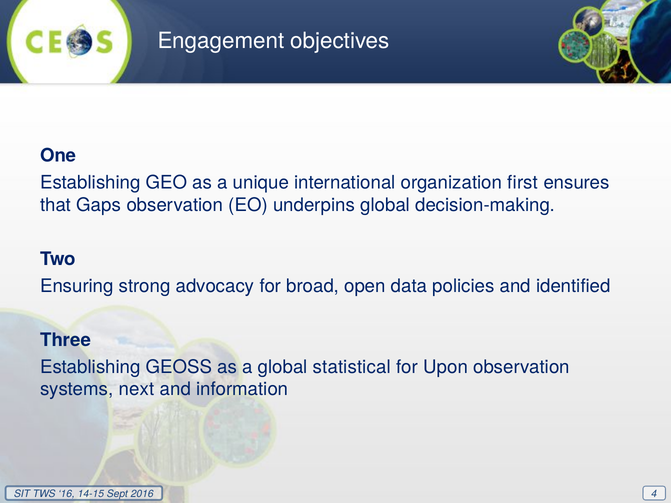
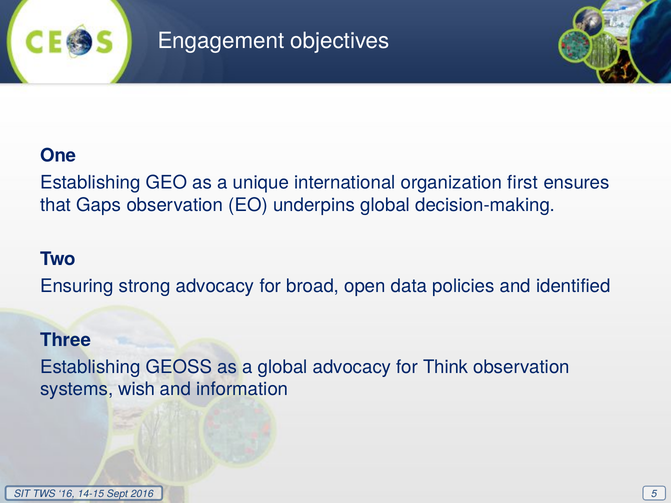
global statistical: statistical -> advocacy
Upon: Upon -> Think
next: next -> wish
4: 4 -> 5
